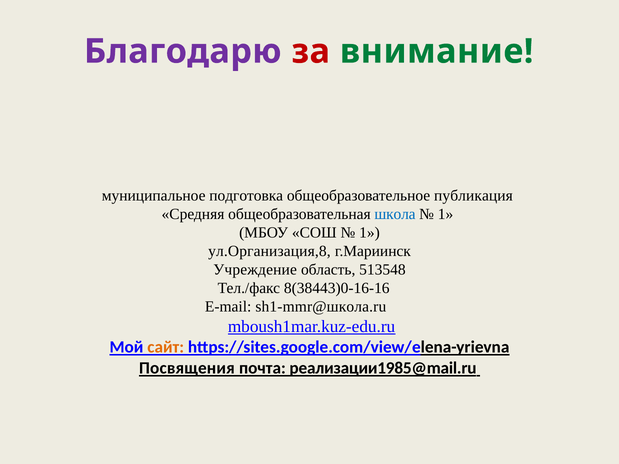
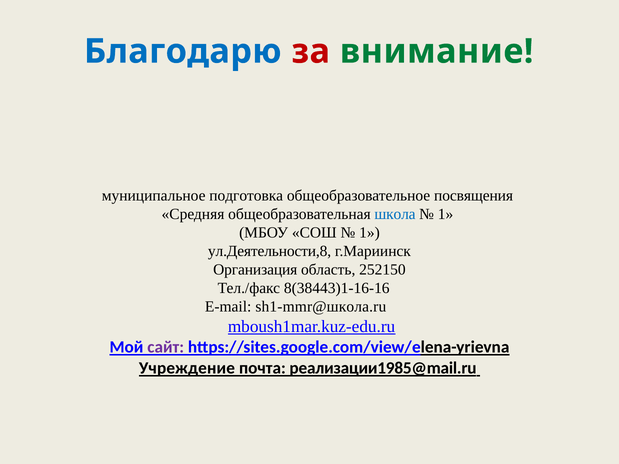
Благодарю colour: purple -> blue
публикация: публикация -> посвящения
ул.Организация,8: ул.Организация,8 -> ул.Деятельности,8
Учреждение: Учреждение -> Организация
513548: 513548 -> 252150
8(38443)0-16-16: 8(38443)0-16-16 -> 8(38443)1-16-16
сайт colour: orange -> purple
Посвящения: Посвящения -> Учреждение
